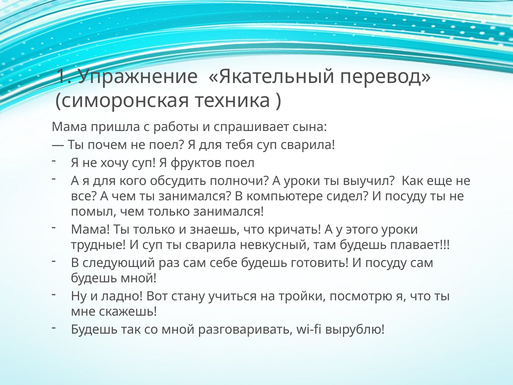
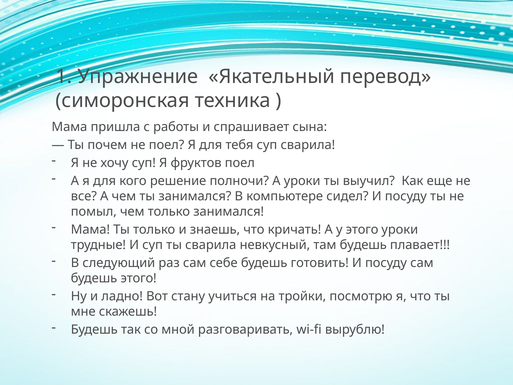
обсудить: обсудить -> решение
будешь мной: мной -> этого
